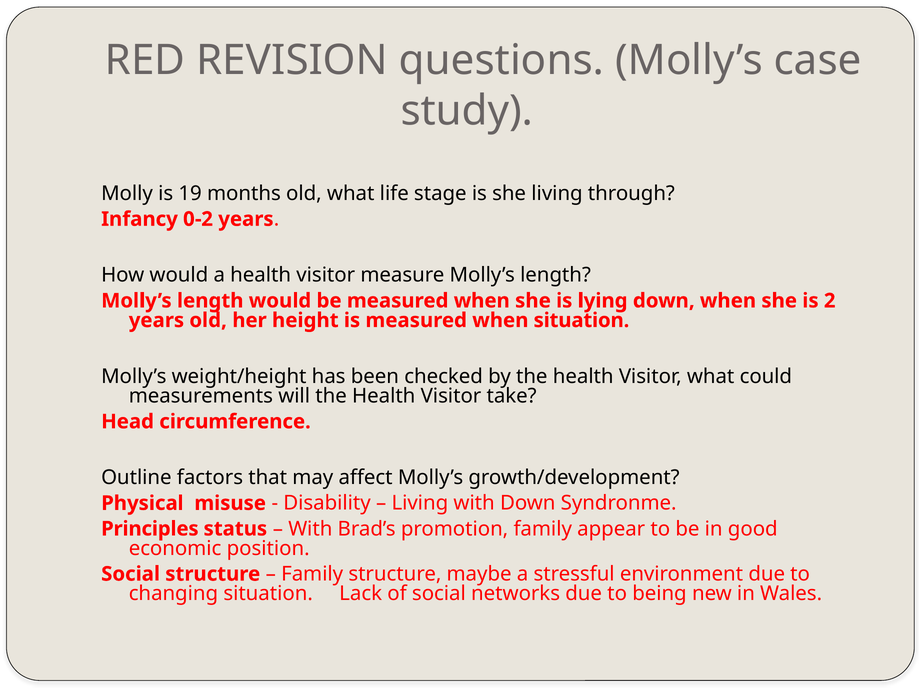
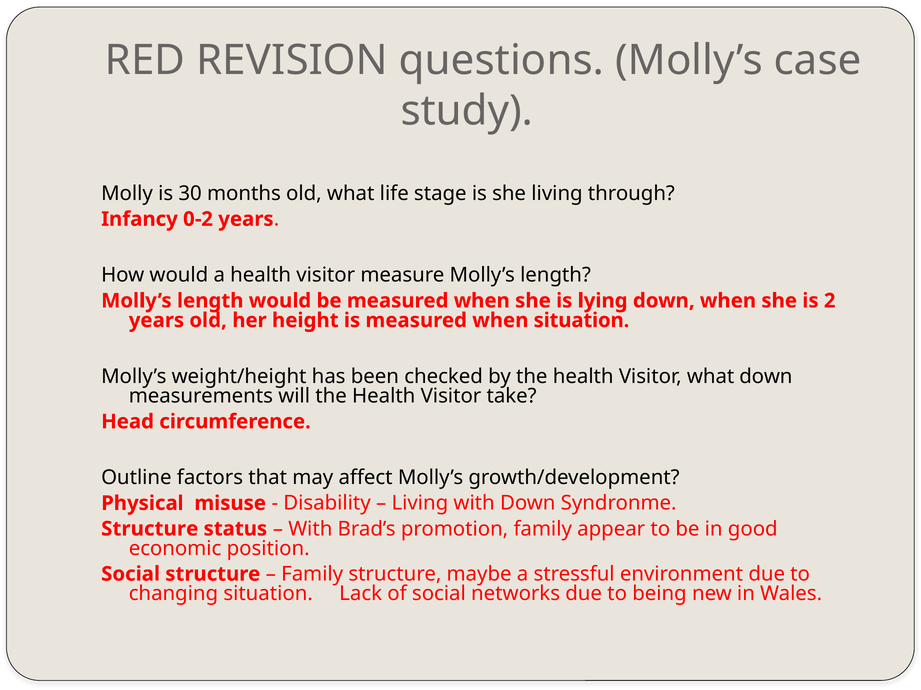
19: 19 -> 30
what could: could -> down
Principles at (150, 529): Principles -> Structure
